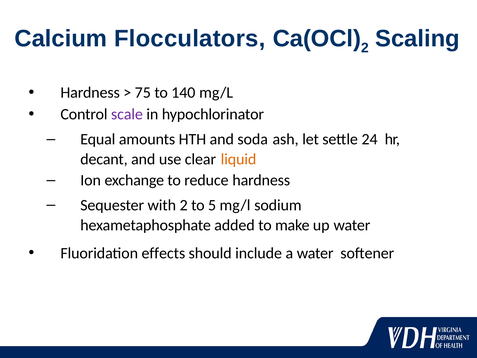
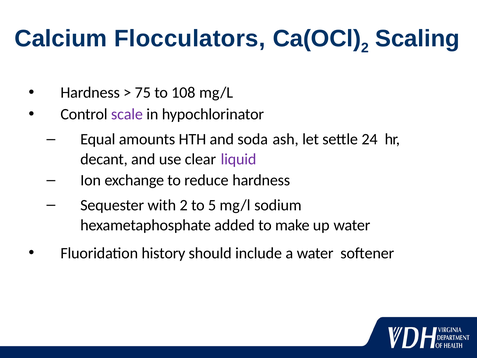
140: 140 -> 108
liquid colour: orange -> purple
effects: effects -> history
